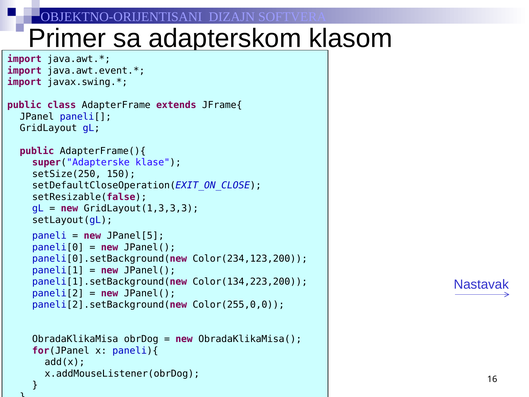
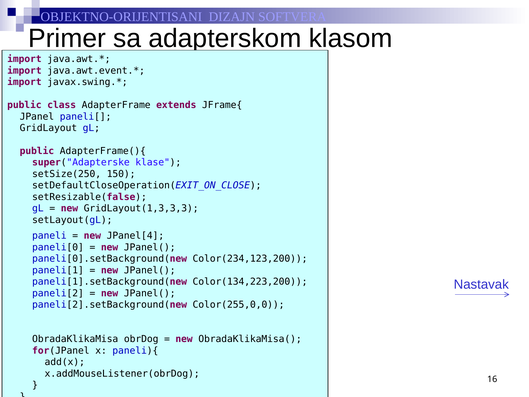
JPanel[5: JPanel[5 -> JPanel[4
